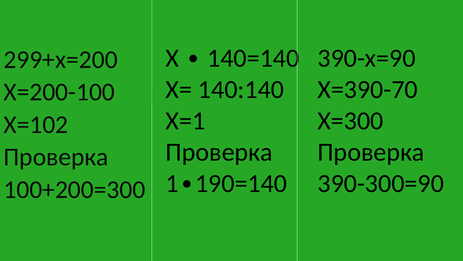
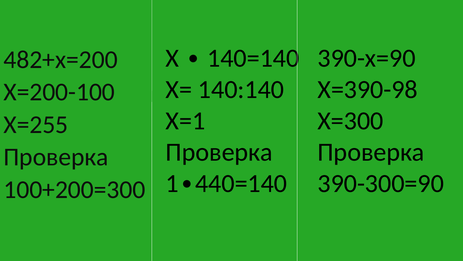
299+х=200: 299+х=200 -> 482+х=200
Х=390-70: Х=390-70 -> Х=390-98
Х=102: Х=102 -> Х=255
190=140: 190=140 -> 440=140
